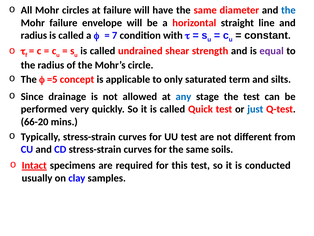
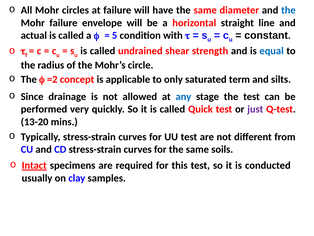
radius at (34, 35): radius -> actual
7: 7 -> 5
equal colour: purple -> blue
=5: =5 -> =2
just colour: blue -> purple
66-20: 66-20 -> 13-20
